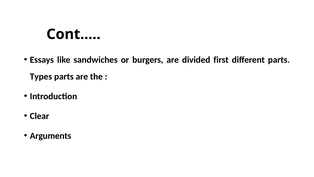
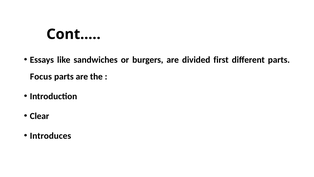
Types: Types -> Focus
Arguments: Arguments -> Introduces
